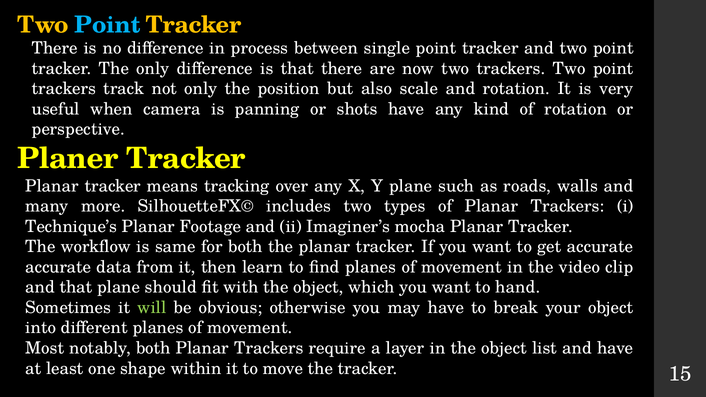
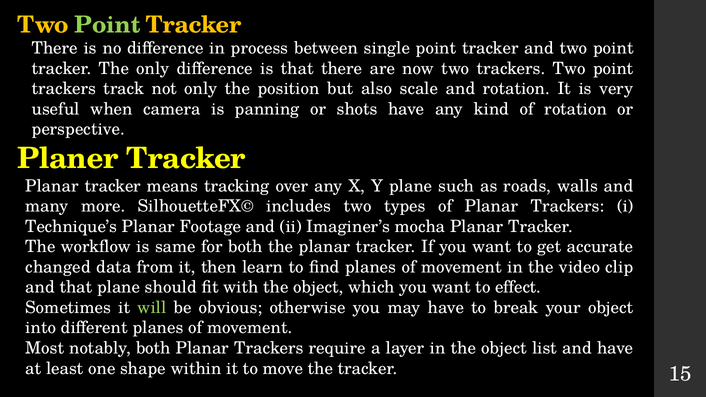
Point at (108, 25) colour: light blue -> light green
accurate at (58, 267): accurate -> changed
hand: hand -> effect
